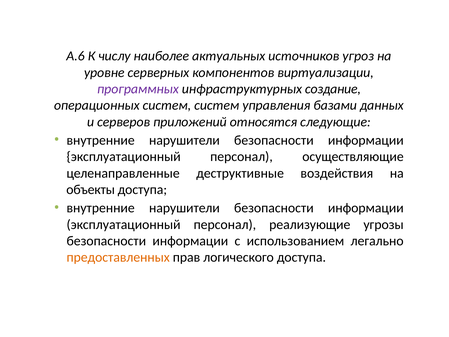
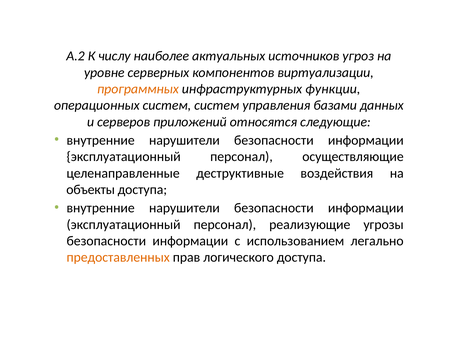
А.6: А.6 -> А.2
программных colour: purple -> orange
создание: создание -> функции
